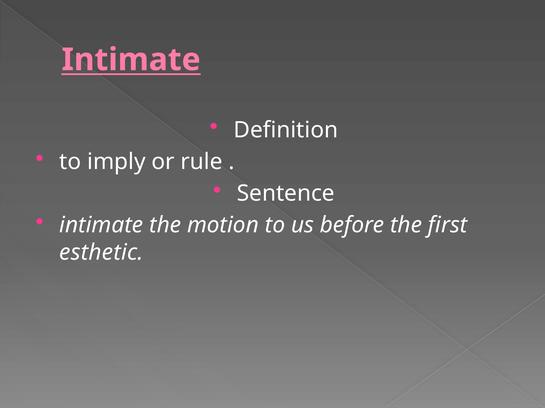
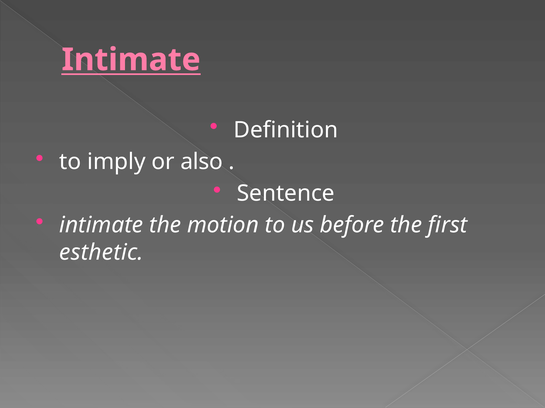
rule: rule -> also
